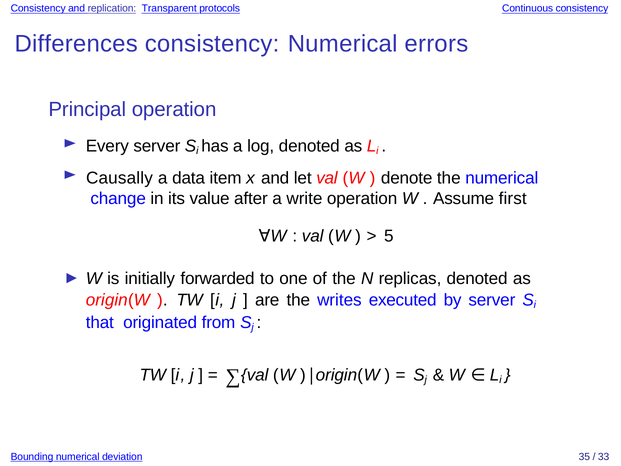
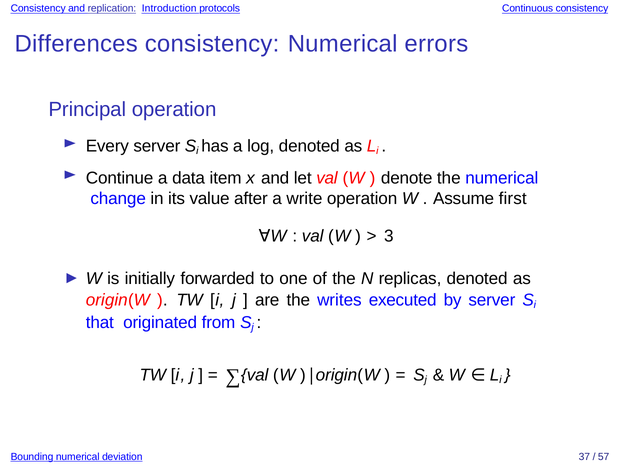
Transparent: Transparent -> Introduction
Causally: Causally -> Continue
5: 5 -> 3
35: 35 -> 37
33: 33 -> 57
